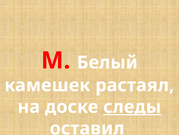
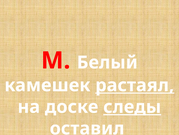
растаял underline: none -> present
